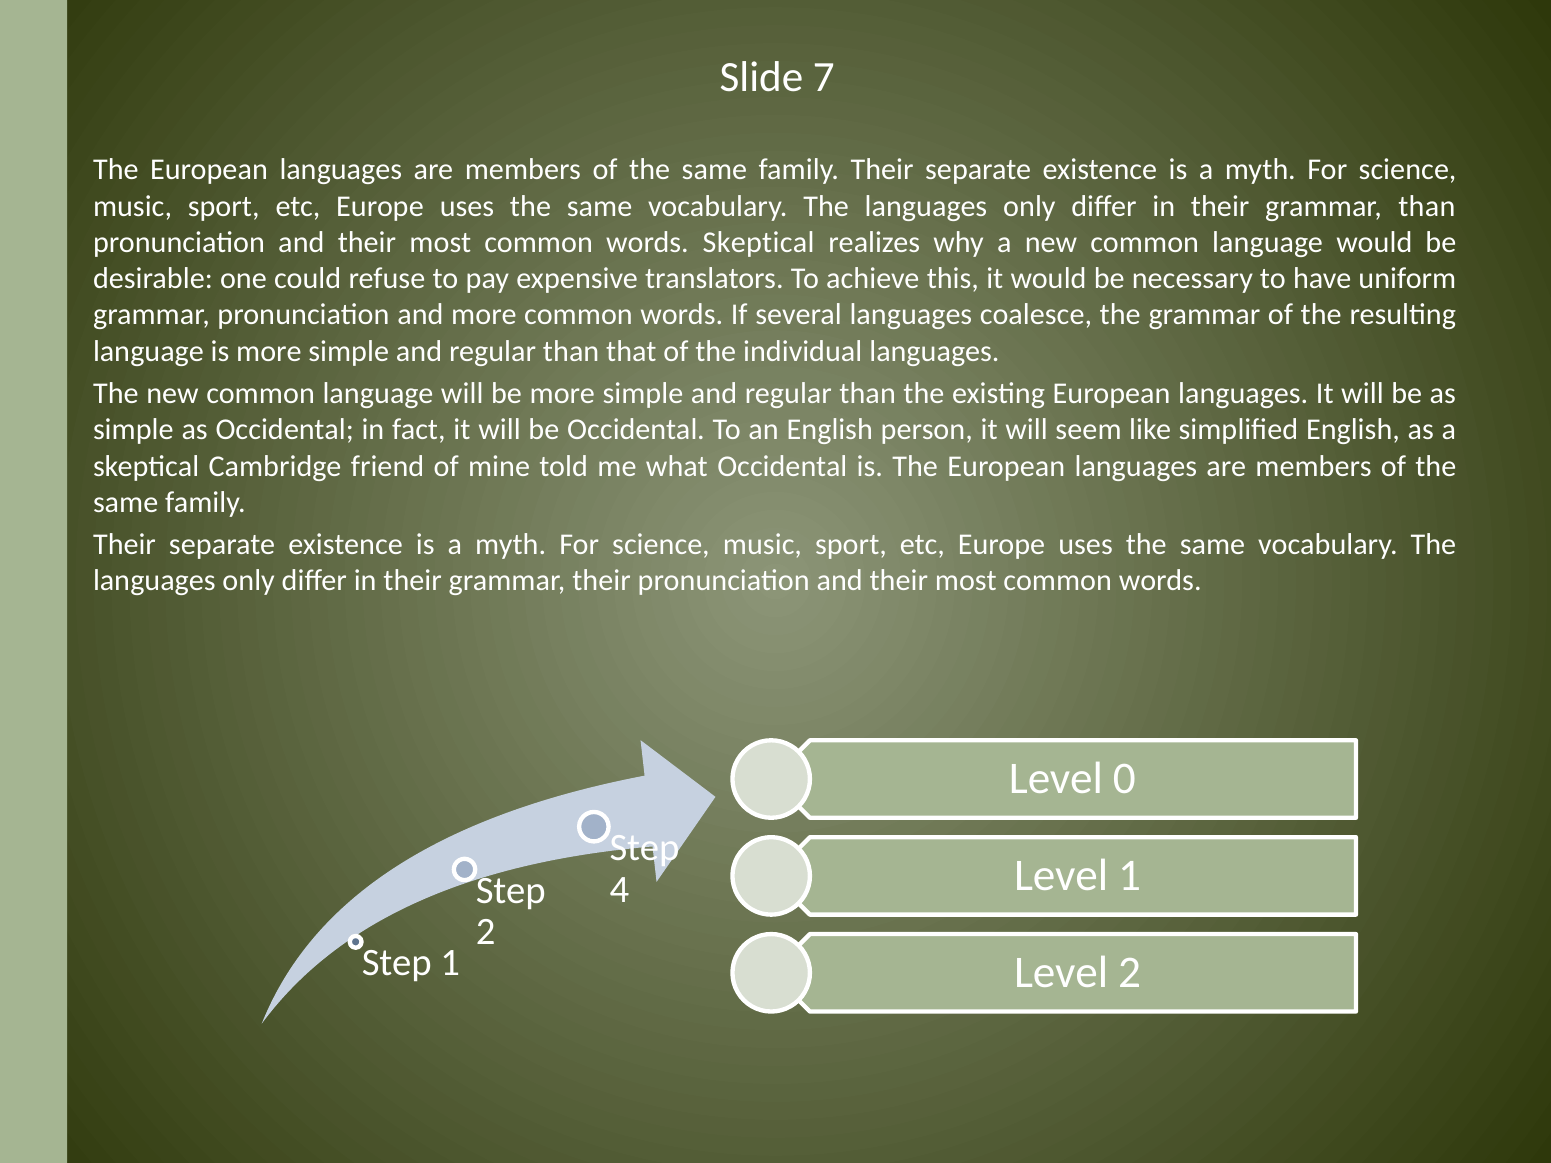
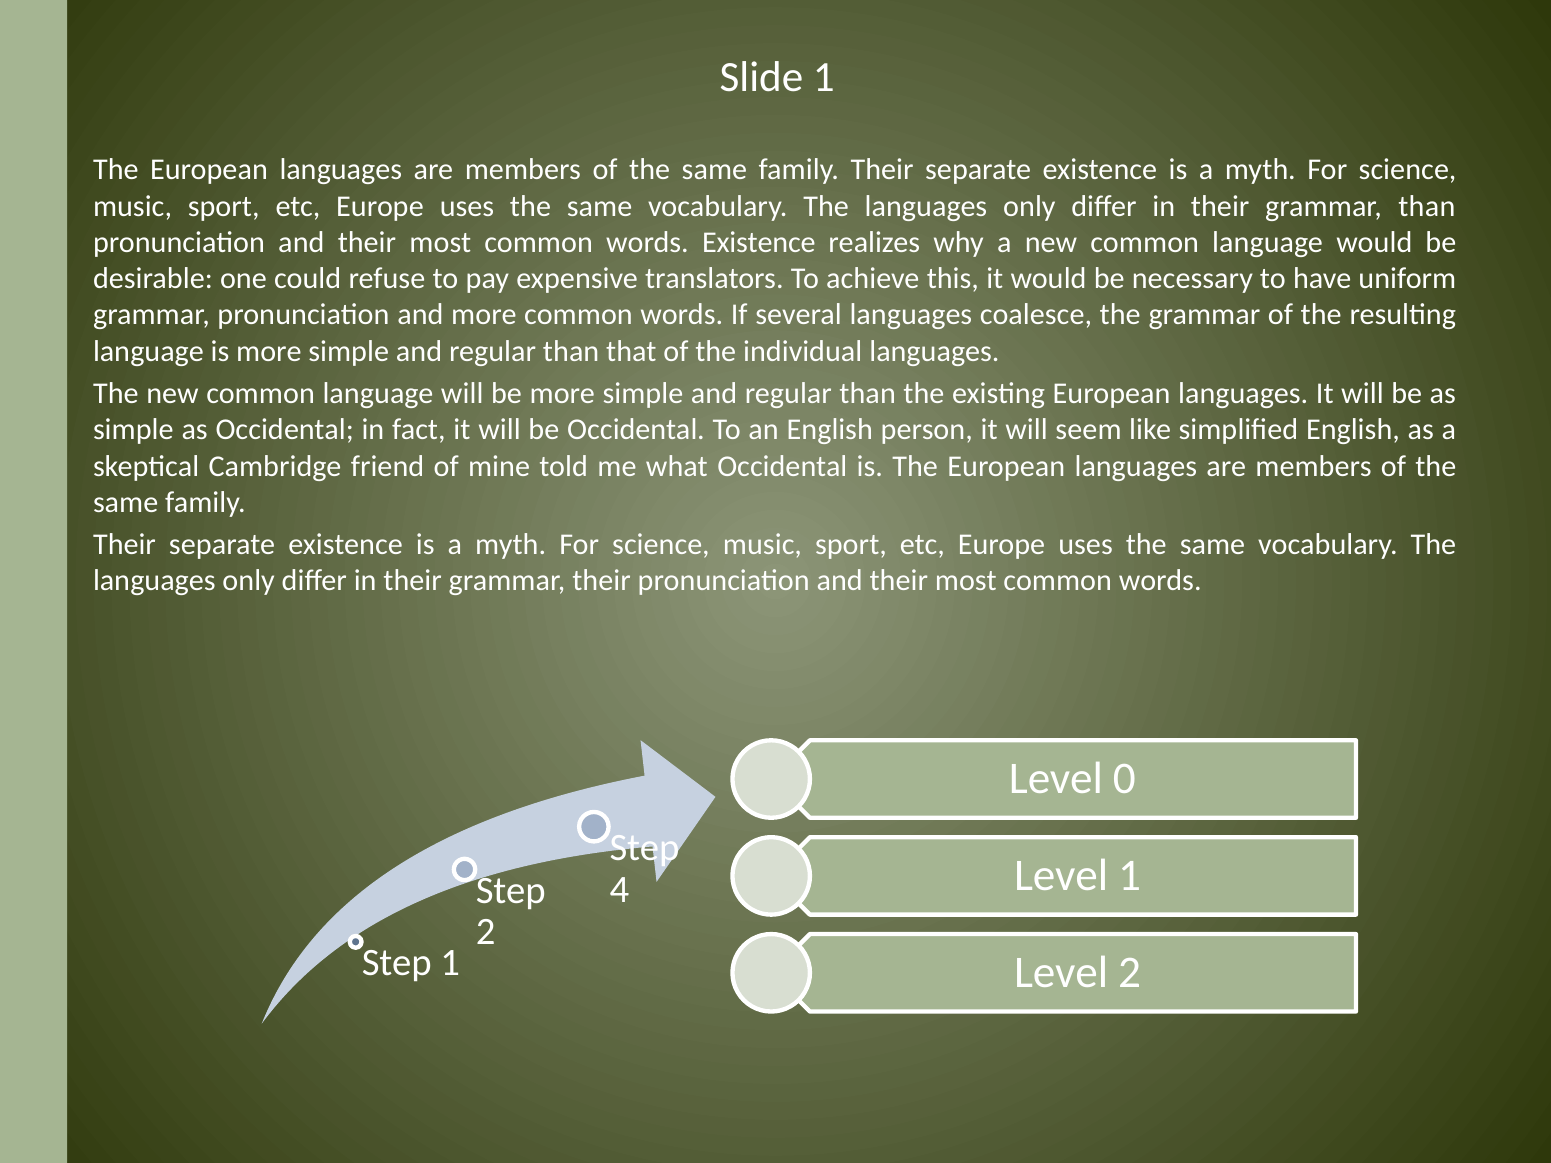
Slide 7: 7 -> 1
words Skeptical: Skeptical -> Existence
